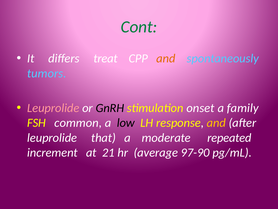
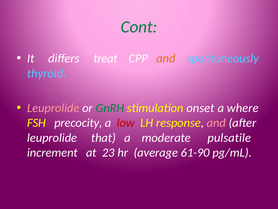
tumors: tumors -> thyroid
GnRH colour: black -> green
family: family -> where
common: common -> precocity
low colour: black -> red
and at (216, 123) colour: yellow -> pink
repeated: repeated -> pulsatile
21: 21 -> 23
97-90: 97-90 -> 61-90
